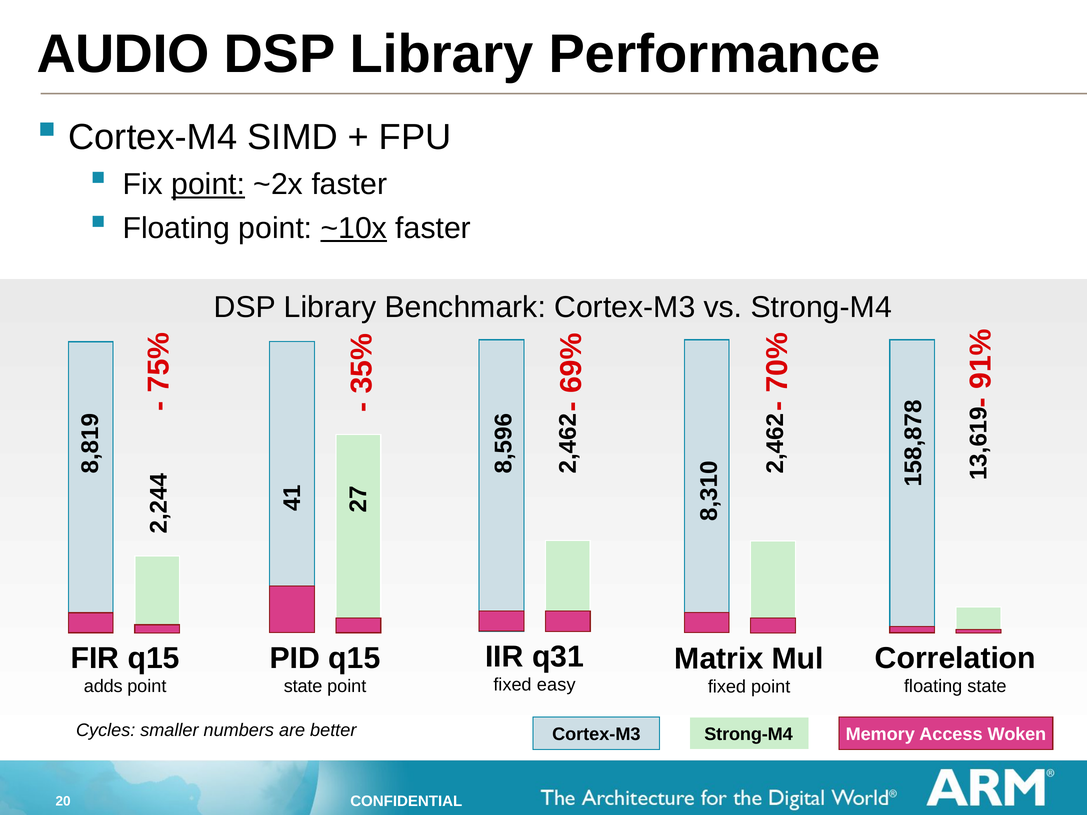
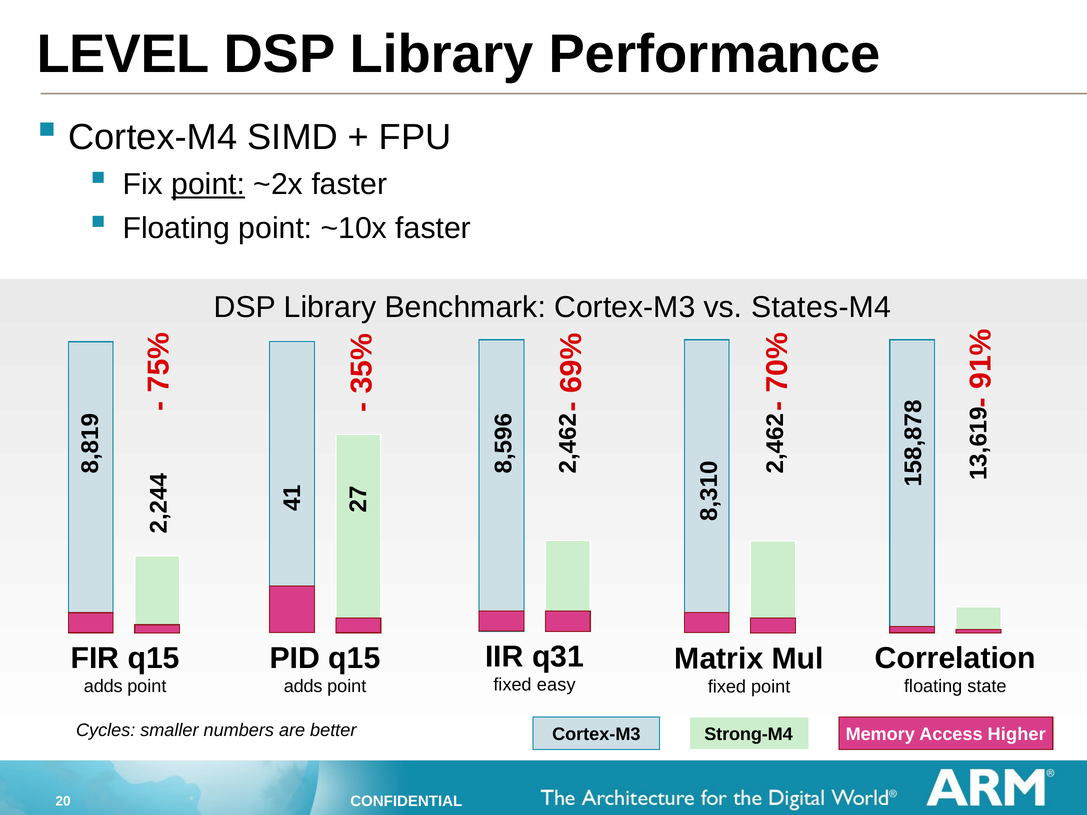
AUDIO: AUDIO -> LEVEL
~10x underline: present -> none
vs Strong-M4: Strong-M4 -> States-M4
state at (303, 687): state -> adds
Woken: Woken -> Higher
